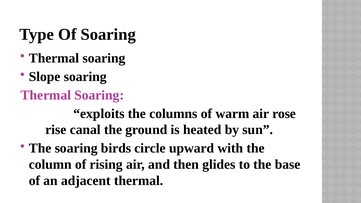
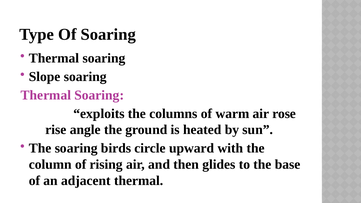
canal: canal -> angle
